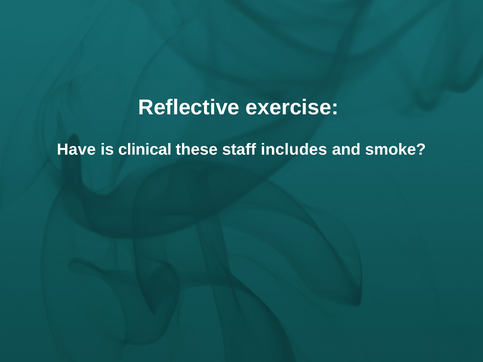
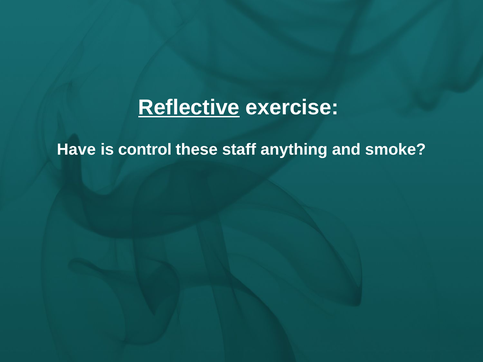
Reflective underline: none -> present
clinical: clinical -> control
includes: includes -> anything
